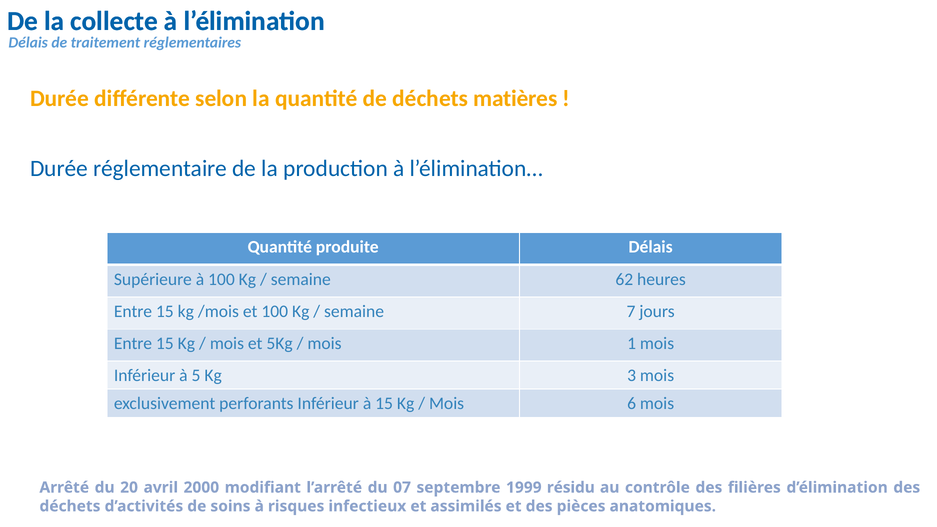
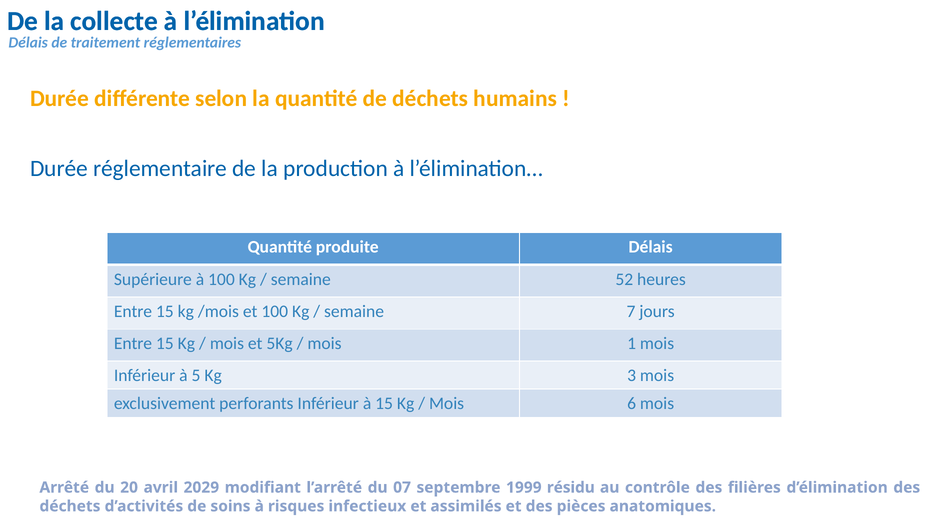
matières: matières -> humains
62: 62 -> 52
2000: 2000 -> 2029
